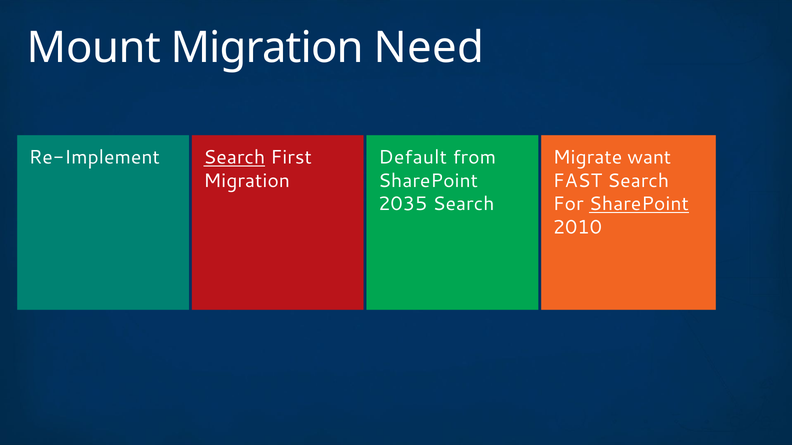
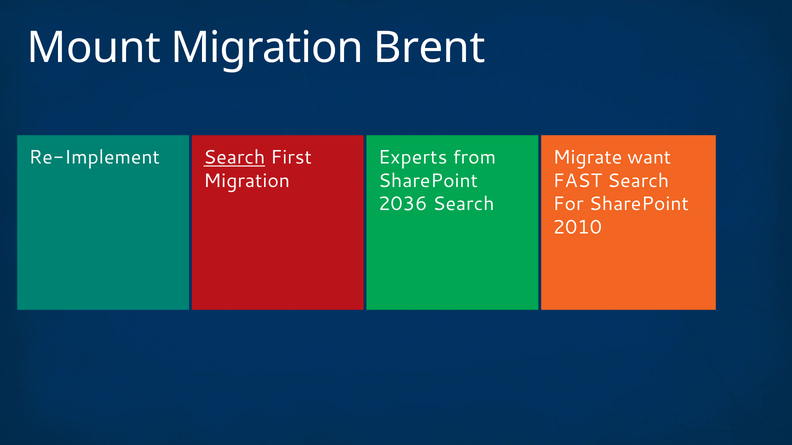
Need: Need -> Brent
Default: Default -> Experts
2035: 2035 -> 2036
SharePoint at (639, 204) underline: present -> none
